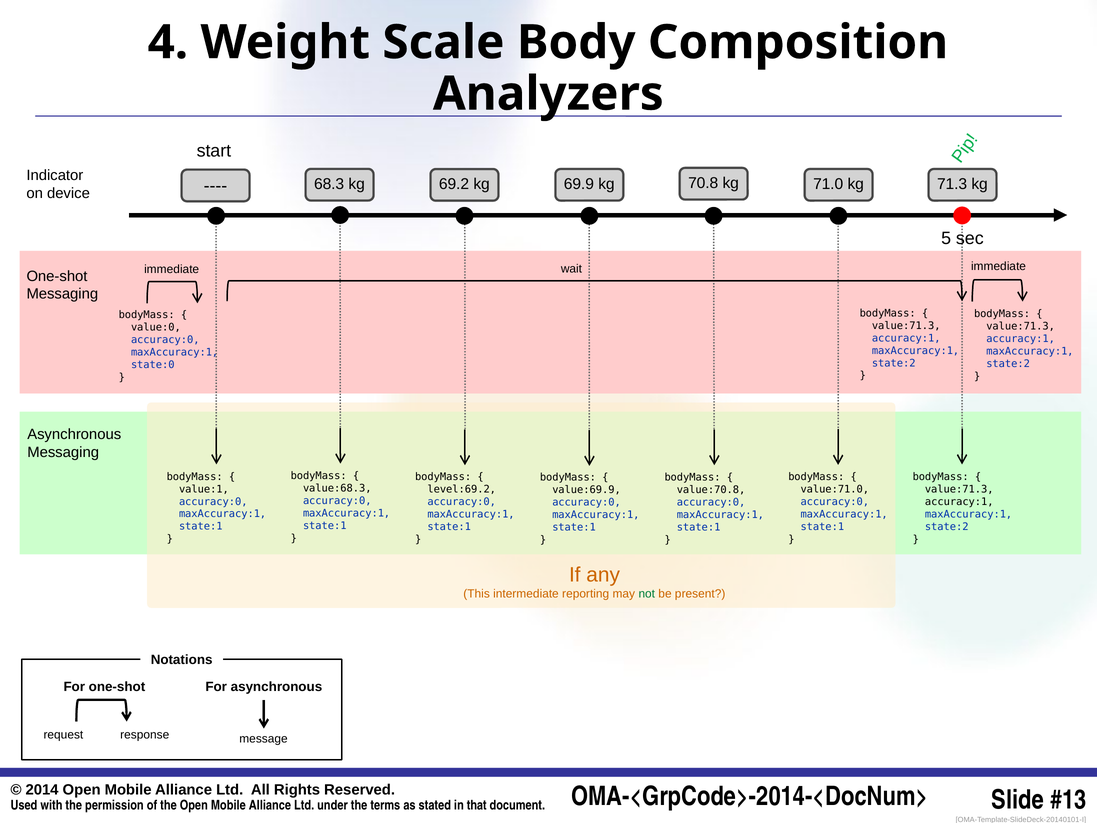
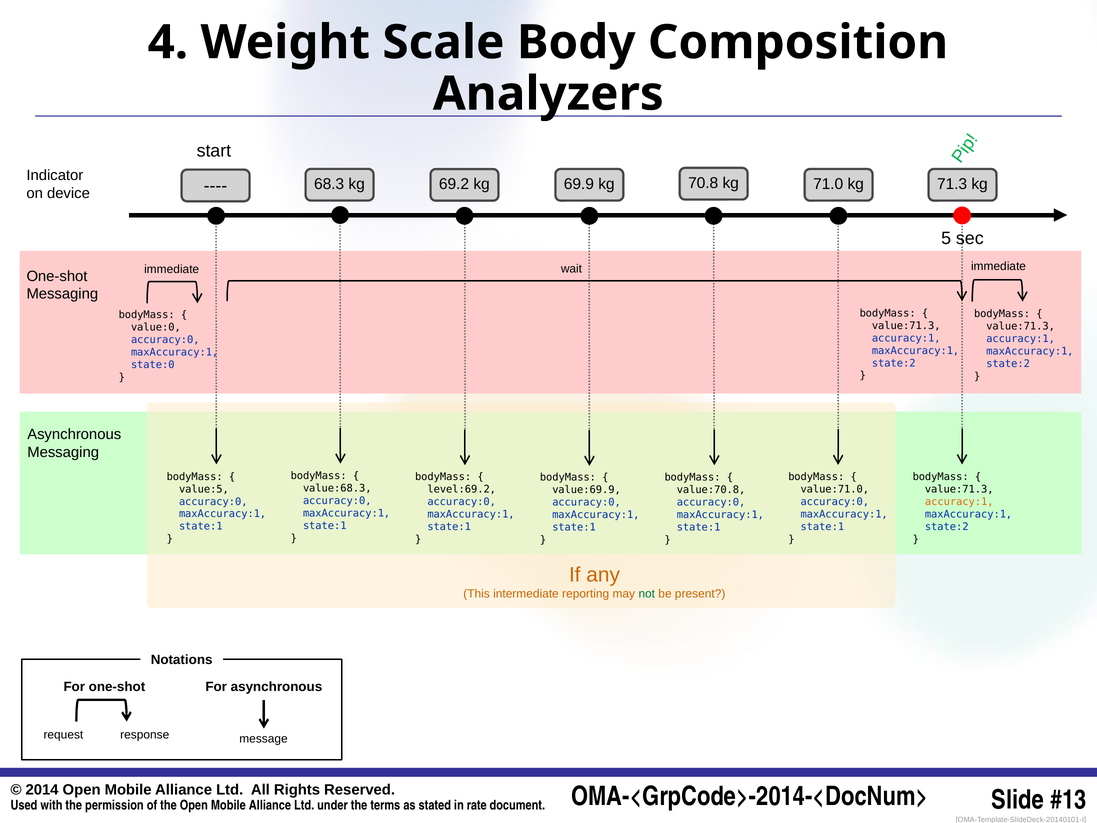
value:1: value:1 -> value:5
accuracy:1 at (959, 502) colour: black -> orange
that: that -> rate
